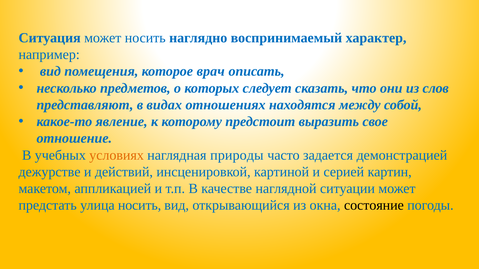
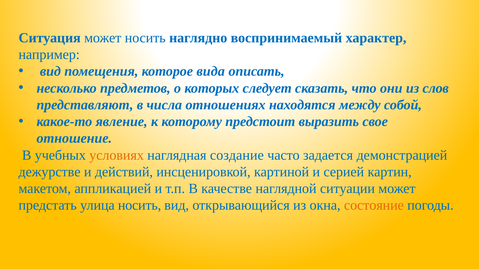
врач: врач -> вида
видах: видах -> числа
природы: природы -> создание
состояние colour: black -> orange
